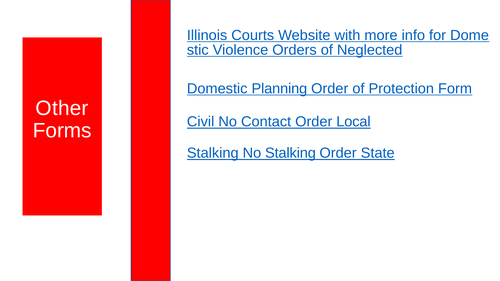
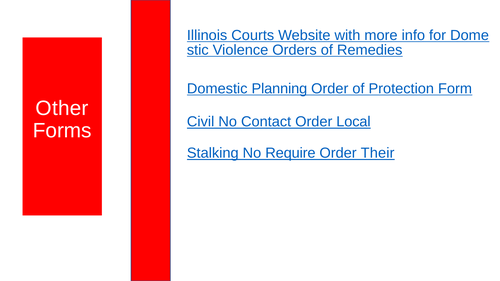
Neglected: Neglected -> Remedies
No Stalking: Stalking -> Require
State: State -> Their
